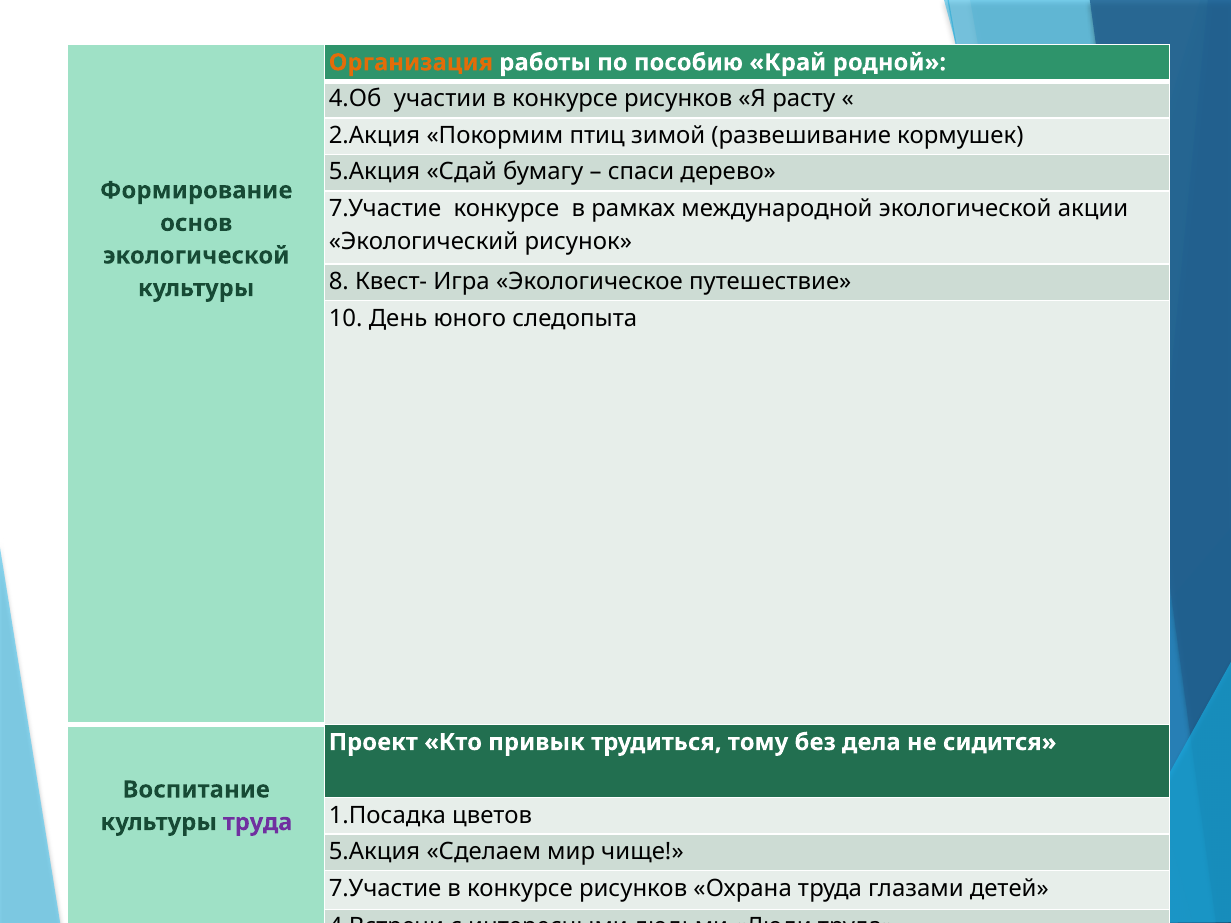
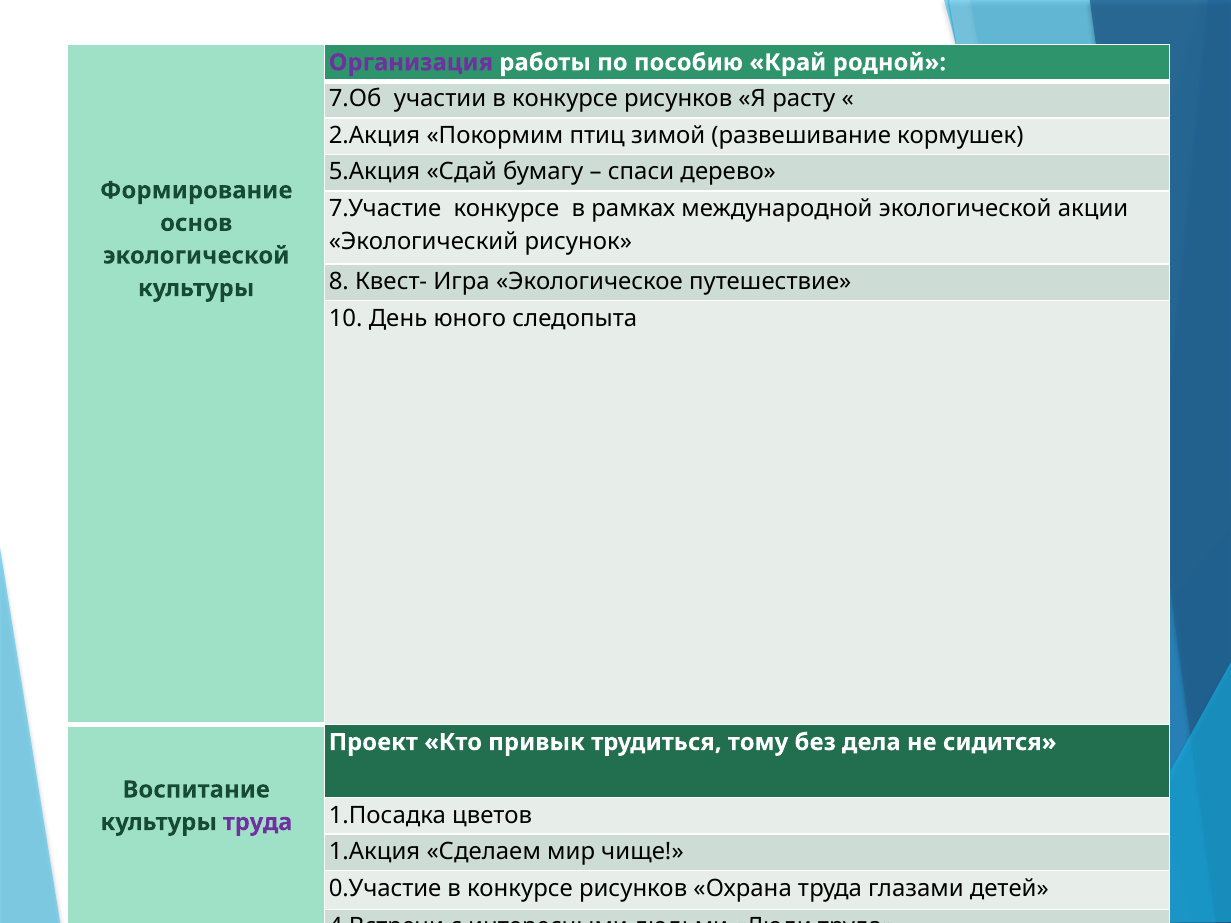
Организация colour: orange -> purple
4.Об: 4.Об -> 7.Об
5.Акция at (375, 852): 5.Акция -> 1.Акция
7.Участие at (385, 889): 7.Участие -> 0.Участие
